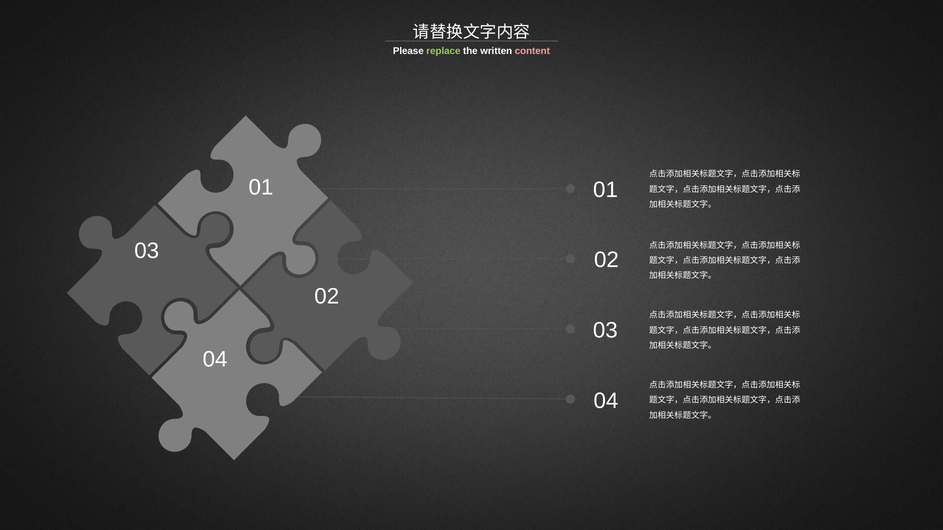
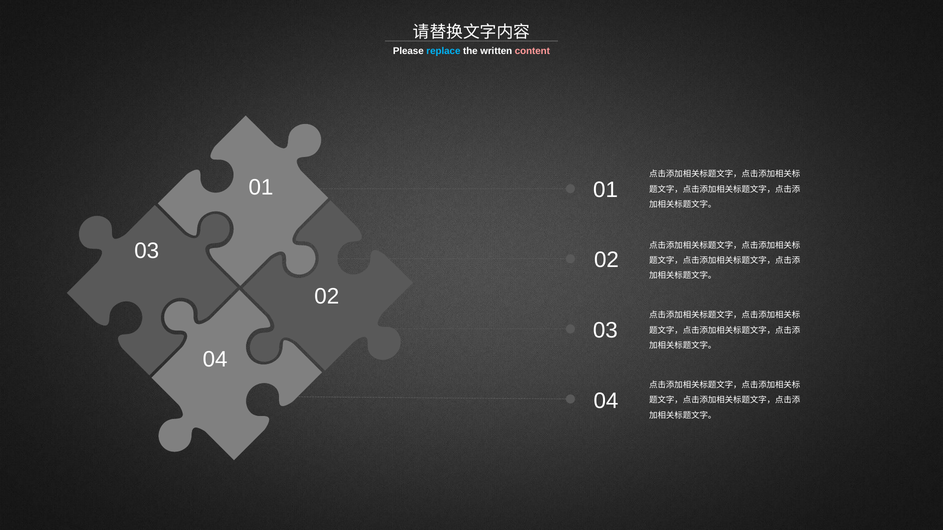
replace colour: light green -> light blue
